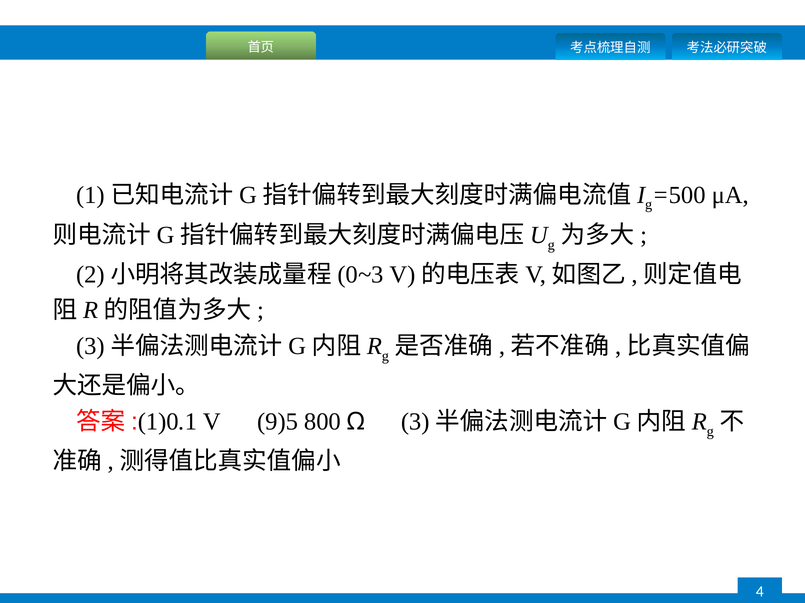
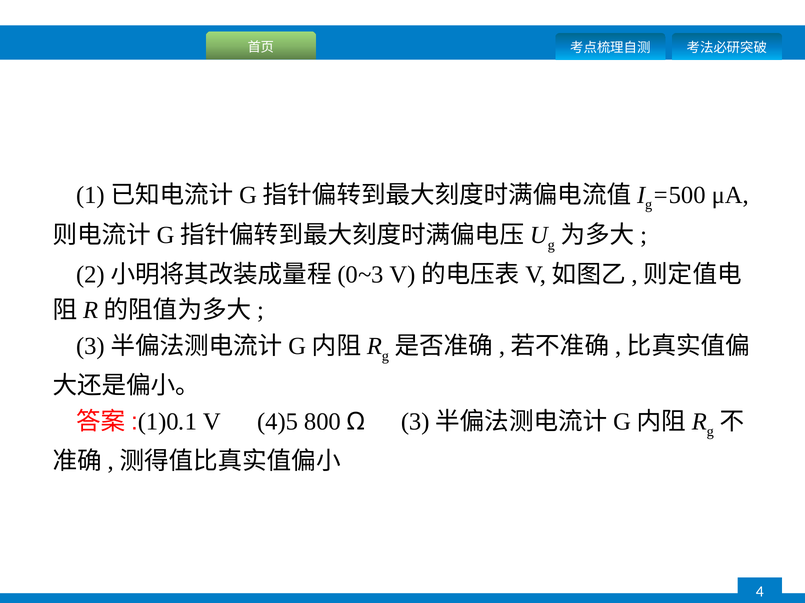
9)5: 9)5 -> 4)5
